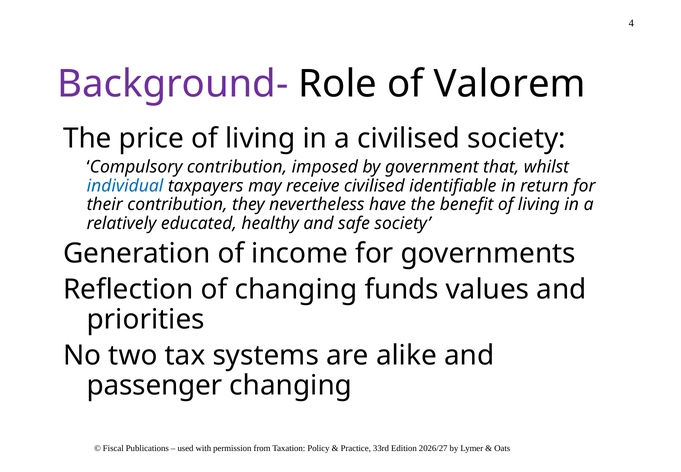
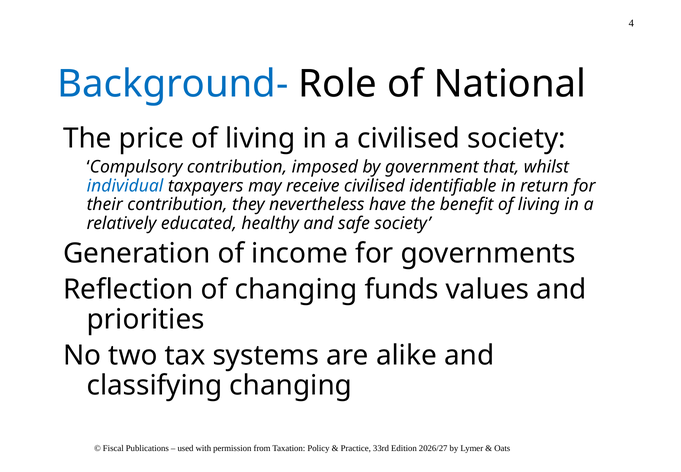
Background- colour: purple -> blue
Valorem: Valorem -> National
passenger: passenger -> classifying
